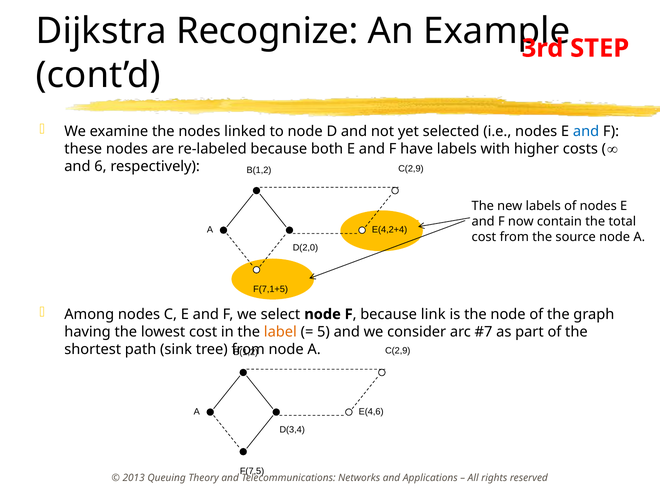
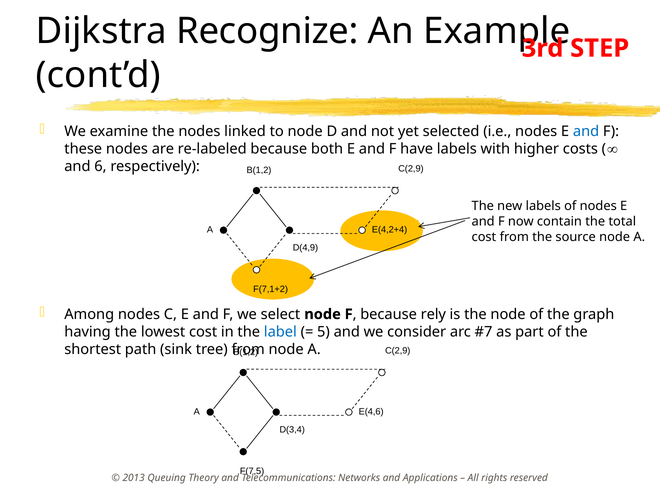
D(2,0: D(2,0 -> D(4,9
F(7,1+5: F(7,1+5 -> F(7,1+2
link: link -> rely
label colour: orange -> blue
